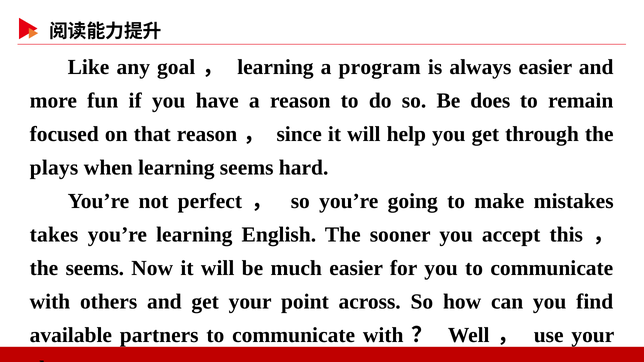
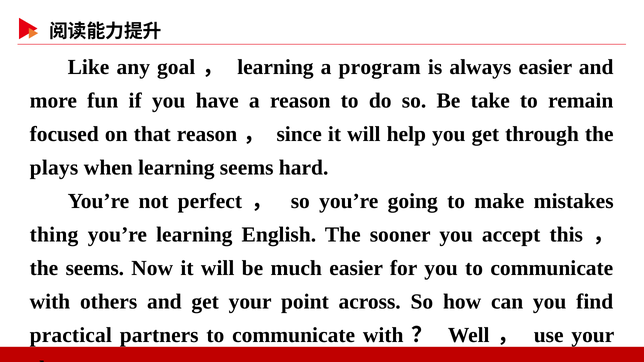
does: does -> take
takes: takes -> thing
available: available -> practical
